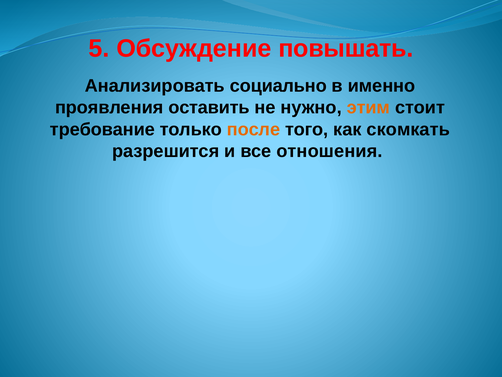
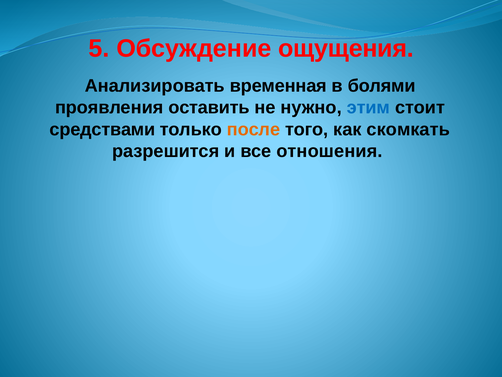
повышать: повышать -> ощущения
социально: социально -> временная
именно: именно -> болями
этим colour: orange -> blue
требование: требование -> средствами
